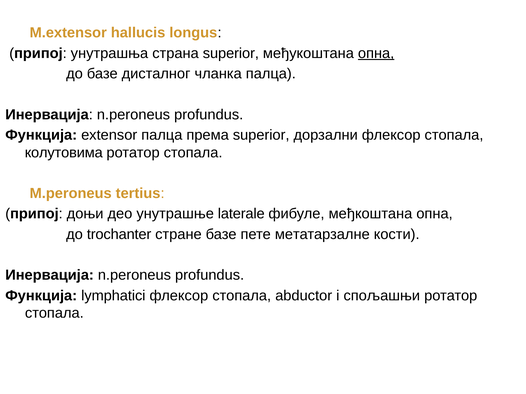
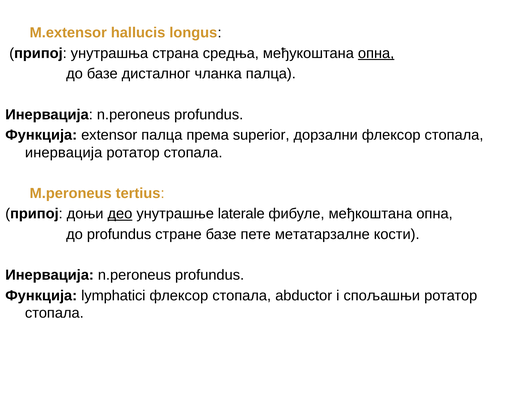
страна superior: superior -> средња
колутовима at (64, 153): колутовима -> инервација
део underline: none -> present
до trochanter: trochanter -> profundus
